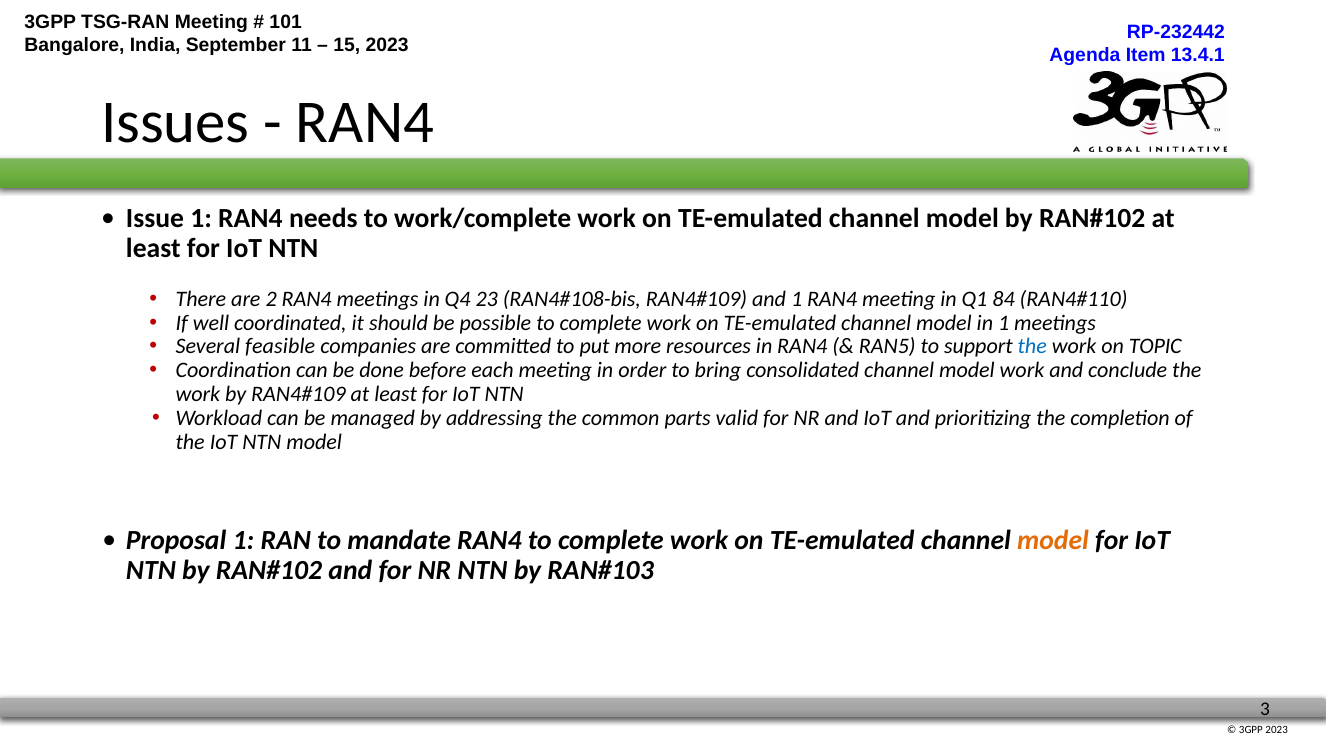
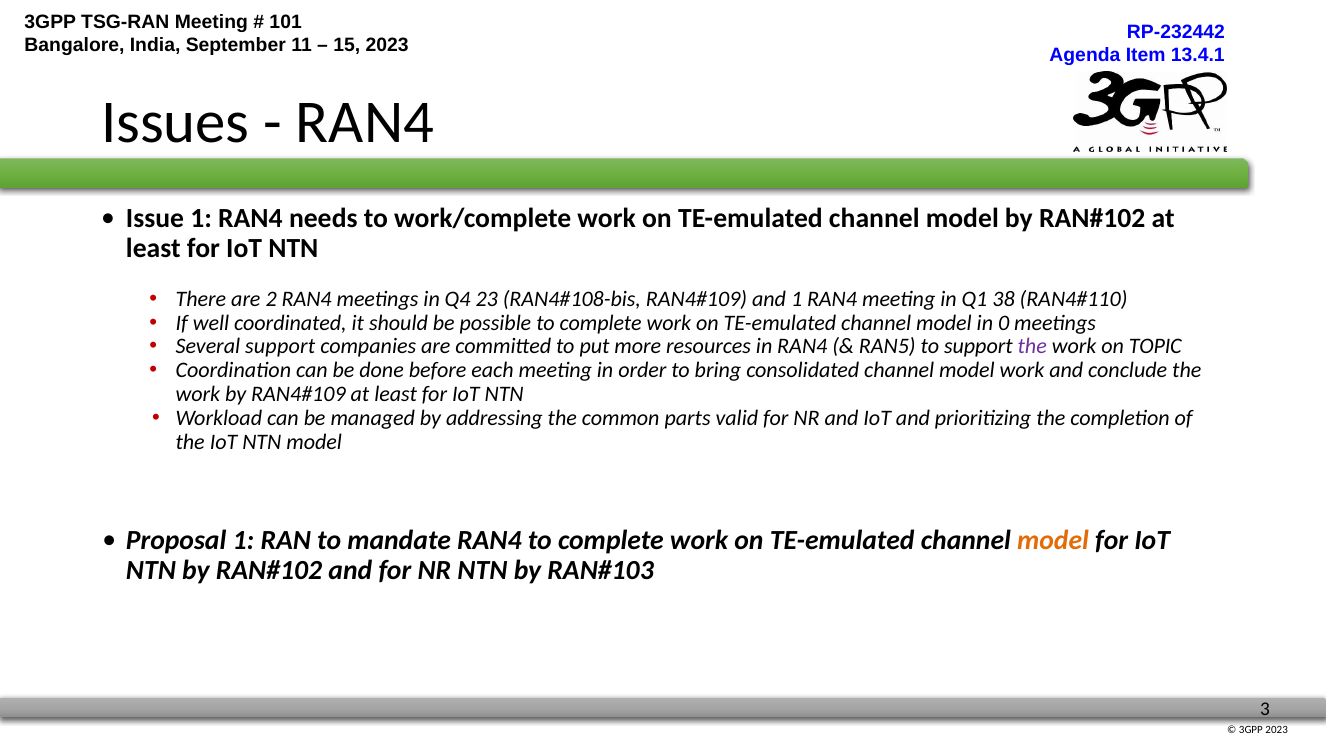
84: 84 -> 38
in 1: 1 -> 0
Several feasible: feasible -> support
the at (1032, 347) colour: blue -> purple
